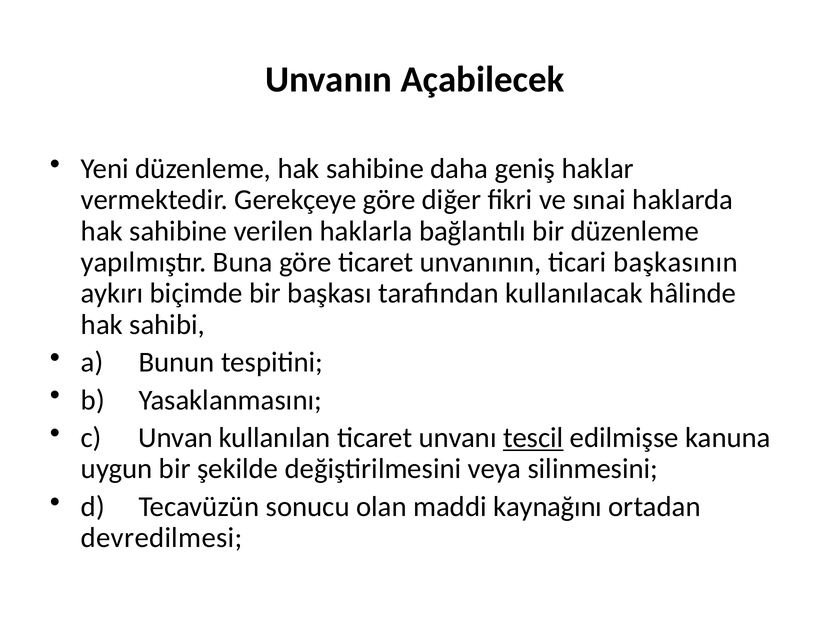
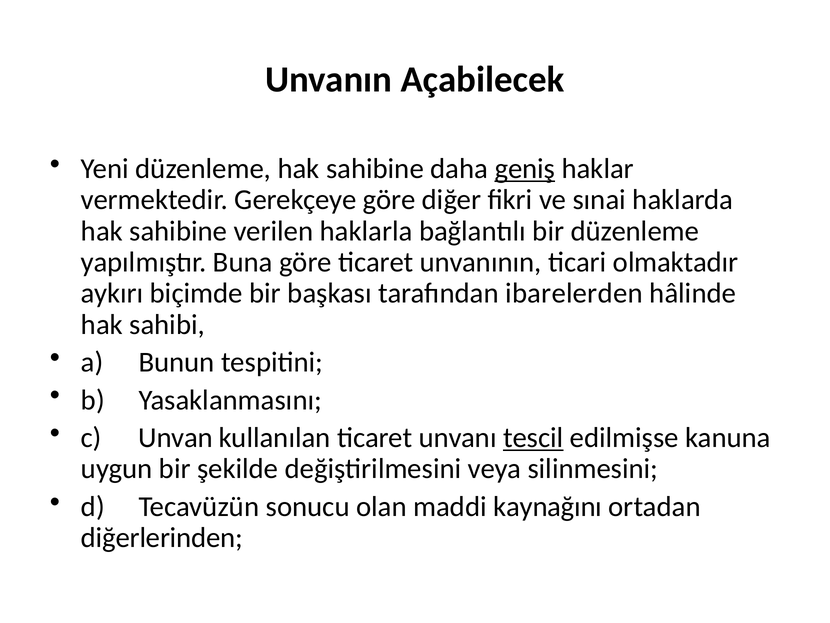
geniş underline: none -> present
başkasının: başkasının -> olmaktadır
kullanılacak: kullanılacak -> ibarelerden
devredilmesi: devredilmesi -> diğerlerinden
